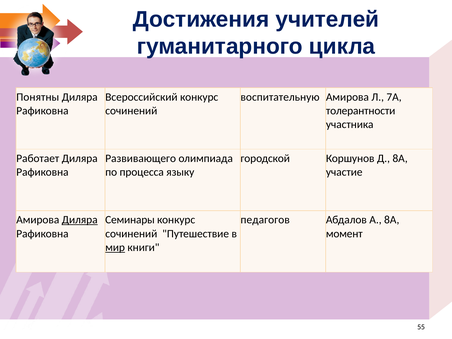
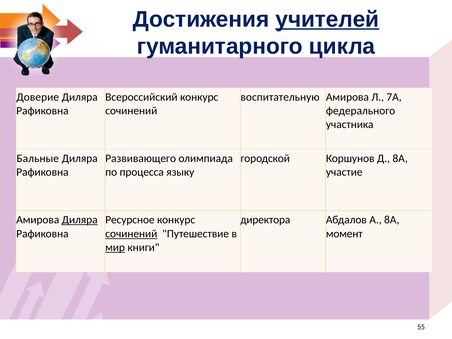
учителей underline: none -> present
Понятны: Понятны -> Доверие
толерантности: толерантности -> федерального
Работает: Работает -> Бальные
Семинары: Семинары -> Ресурсное
педагогов: педагогов -> директора
сочинений at (131, 234) underline: none -> present
